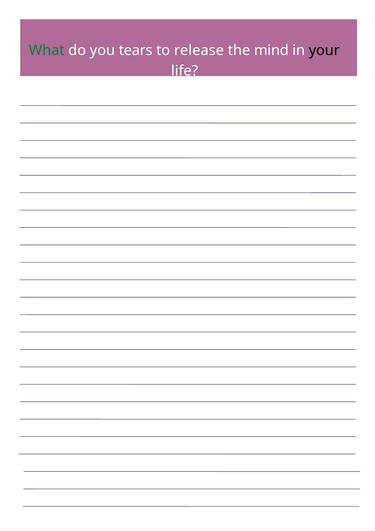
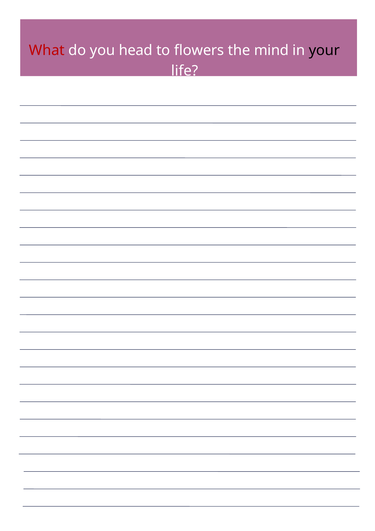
What colour: green -> red
tears: tears -> head
release: release -> flowers
